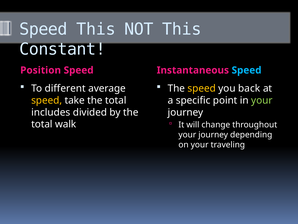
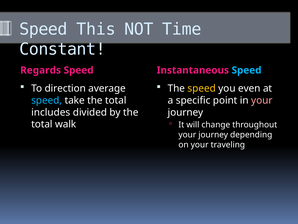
NOT This: This -> Time
Position: Position -> Regards
different: different -> direction
back: back -> even
speed at (47, 100) colour: yellow -> light blue
your at (262, 100) colour: light green -> pink
